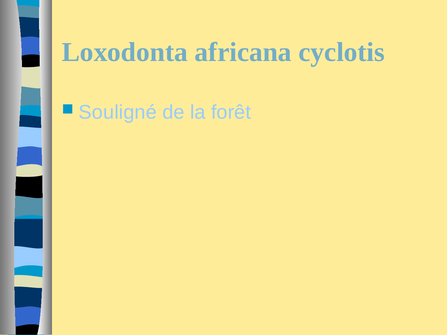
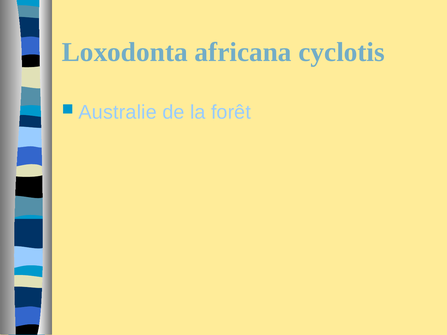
Souligné: Souligné -> Australie
